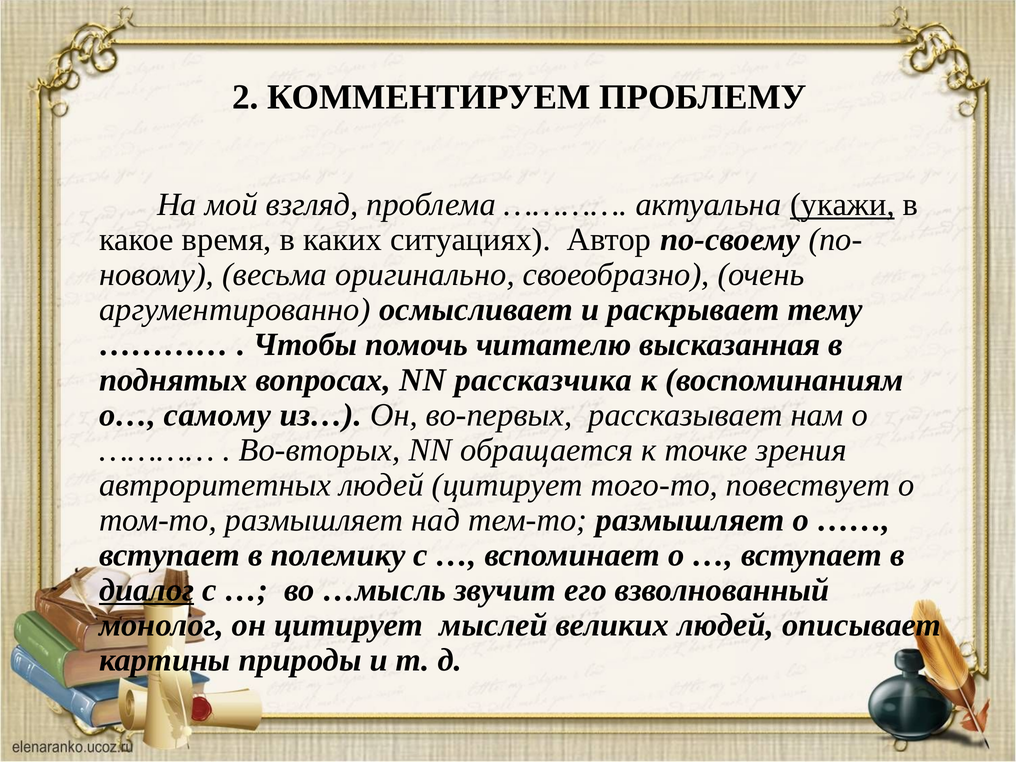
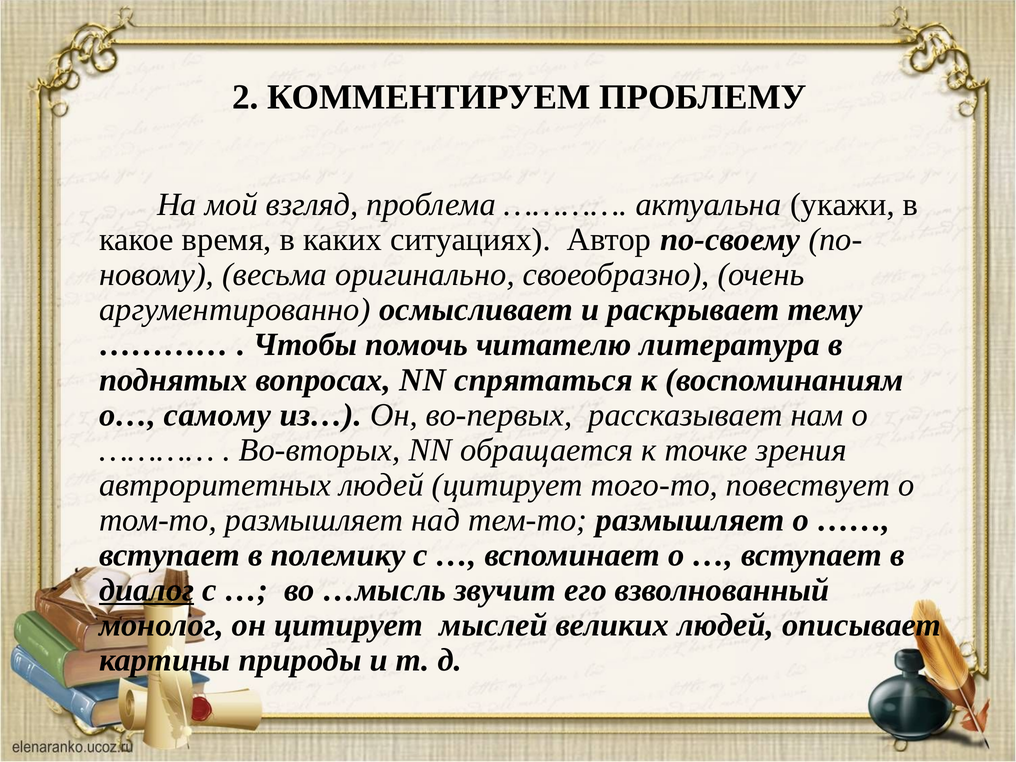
укажи underline: present -> none
высказанная: высказанная -> литература
рассказчика: рассказчика -> спрятаться
